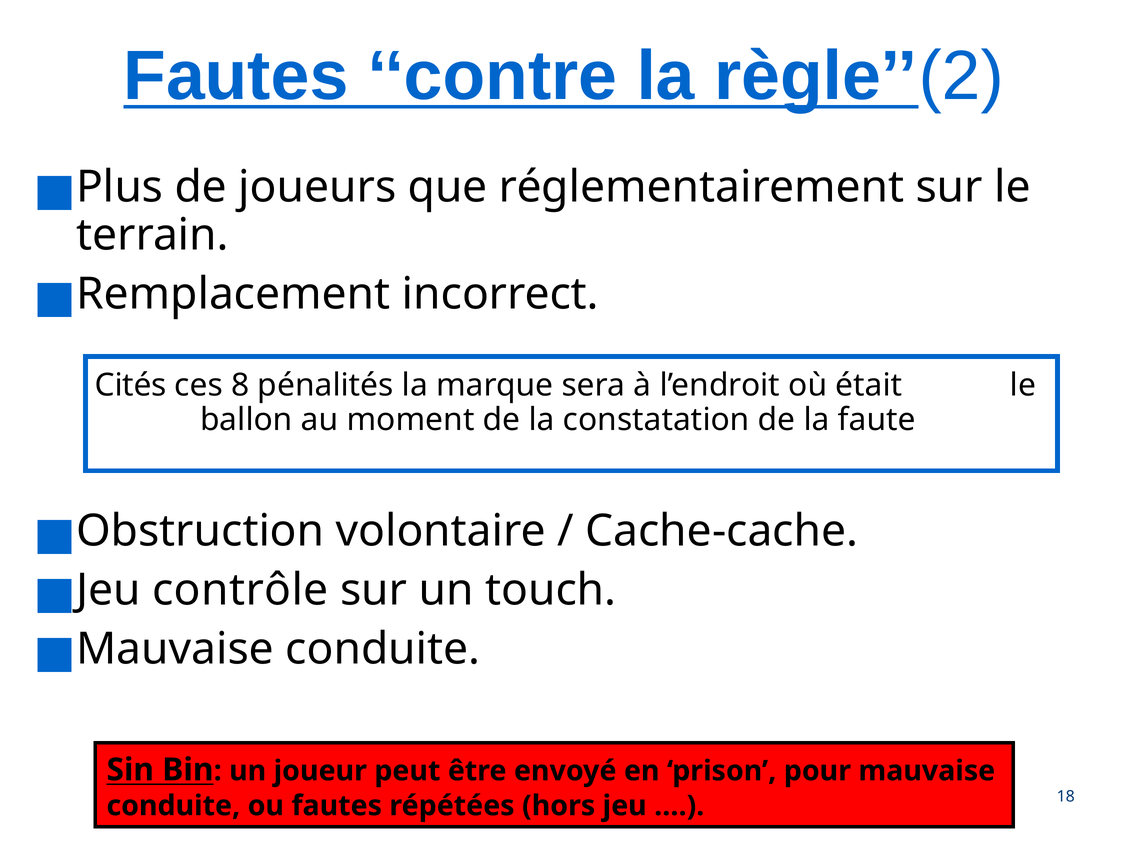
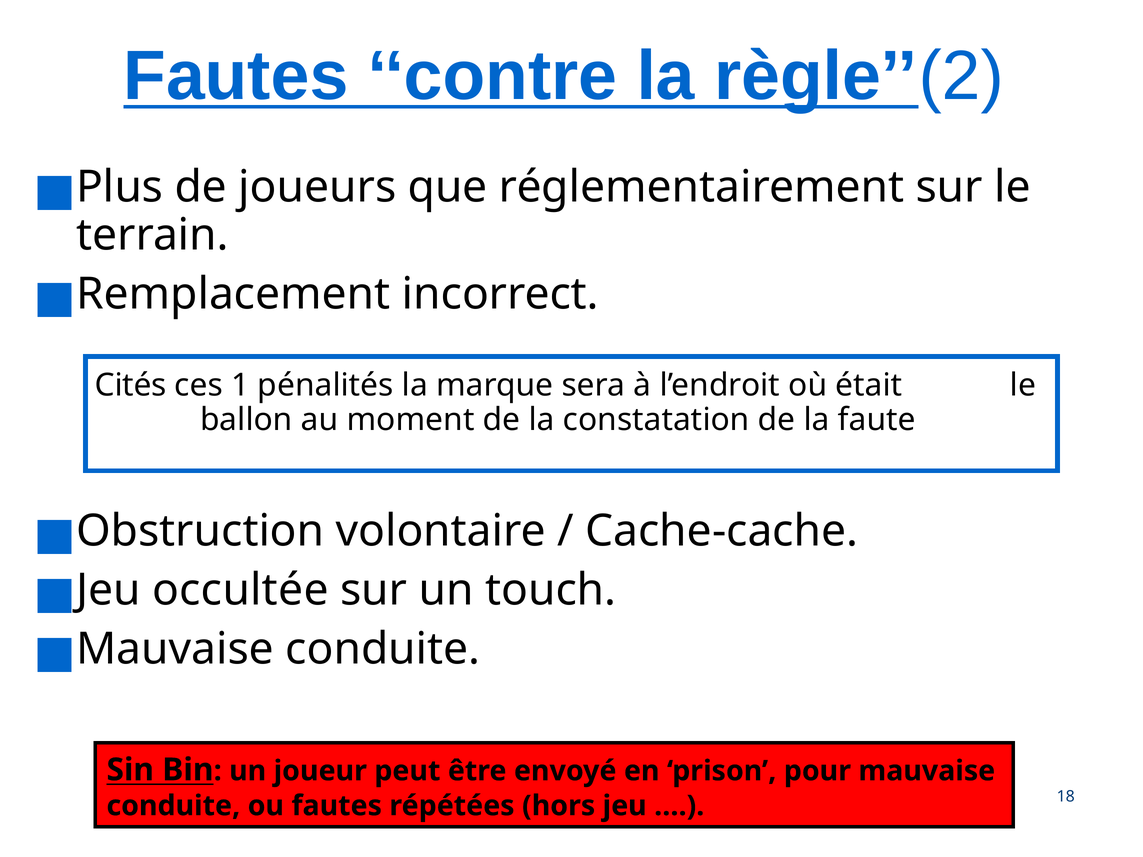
8: 8 -> 1
contrôle: contrôle -> occultée
